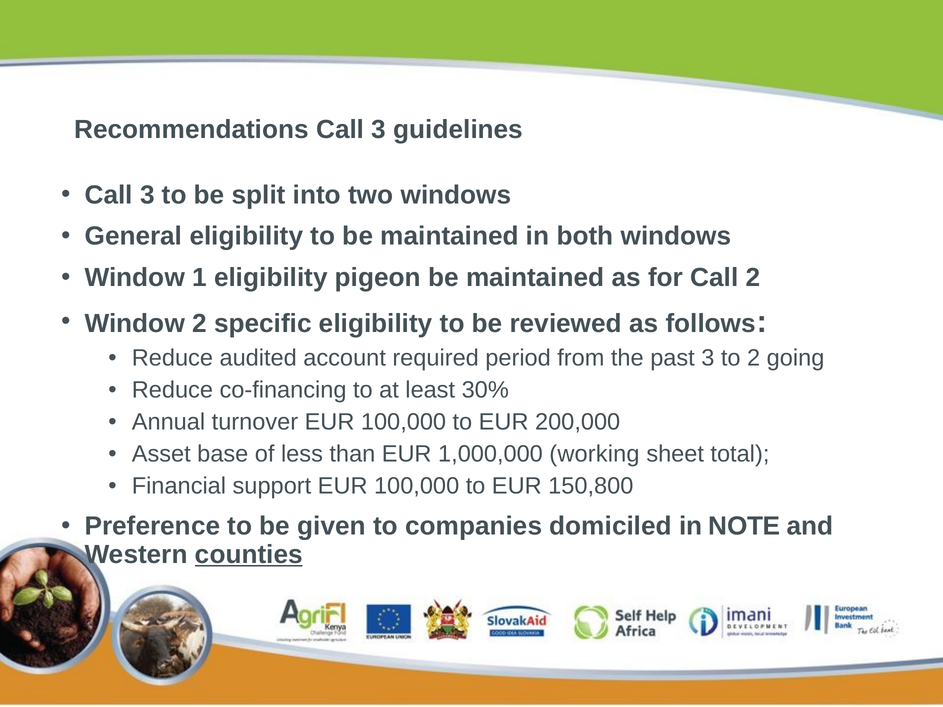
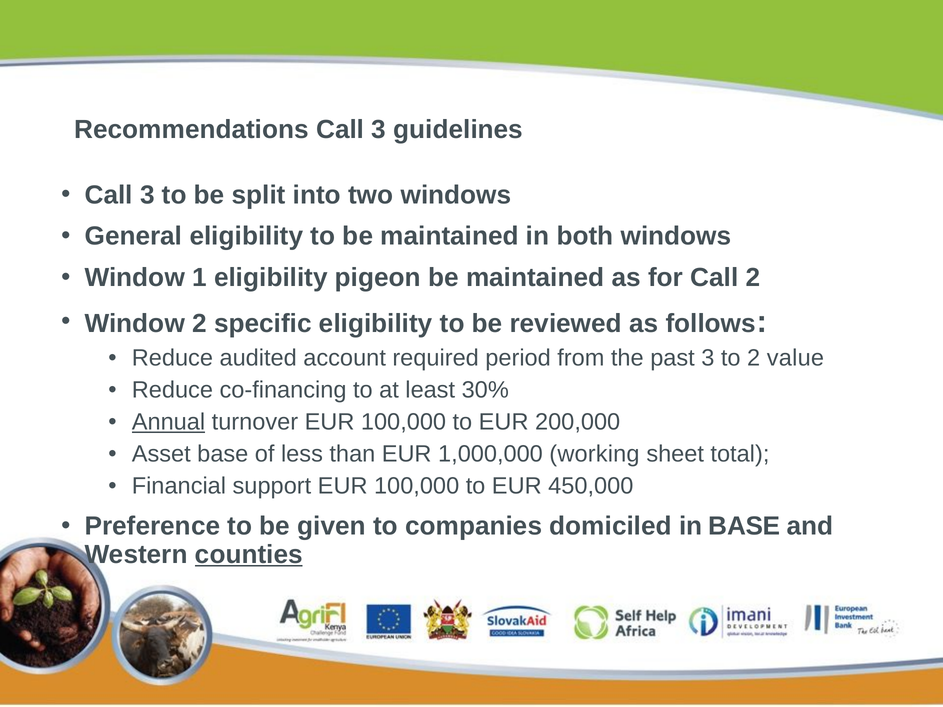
going: going -> value
Annual underline: none -> present
150,800: 150,800 -> 450,000
in NOTE: NOTE -> BASE
